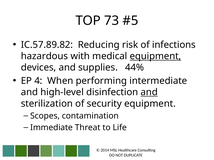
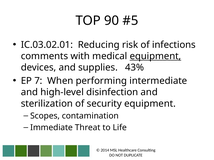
73: 73 -> 90
IC.57.89.82: IC.57.89.82 -> IC.03.02.01
hazardous: hazardous -> comments
44%: 44% -> 43%
4: 4 -> 7
and at (149, 92) underline: present -> none
